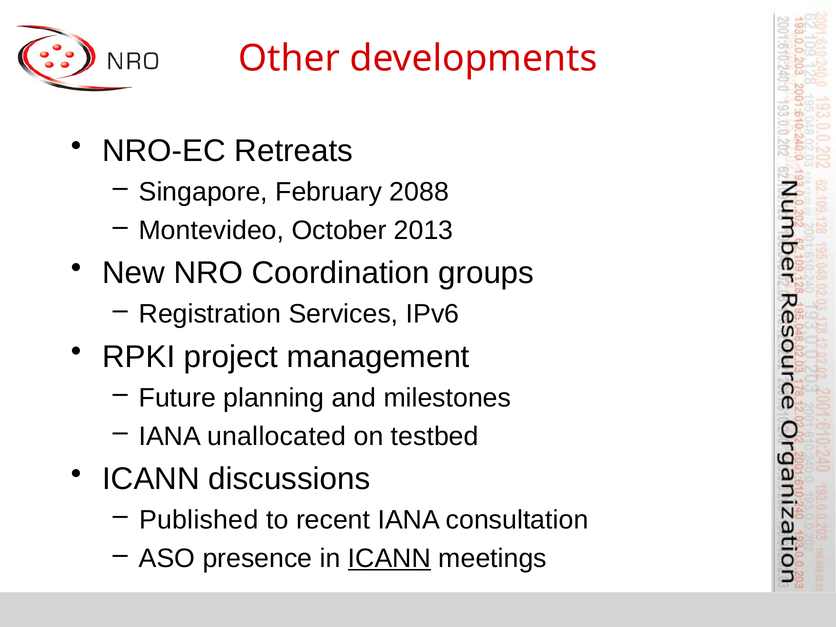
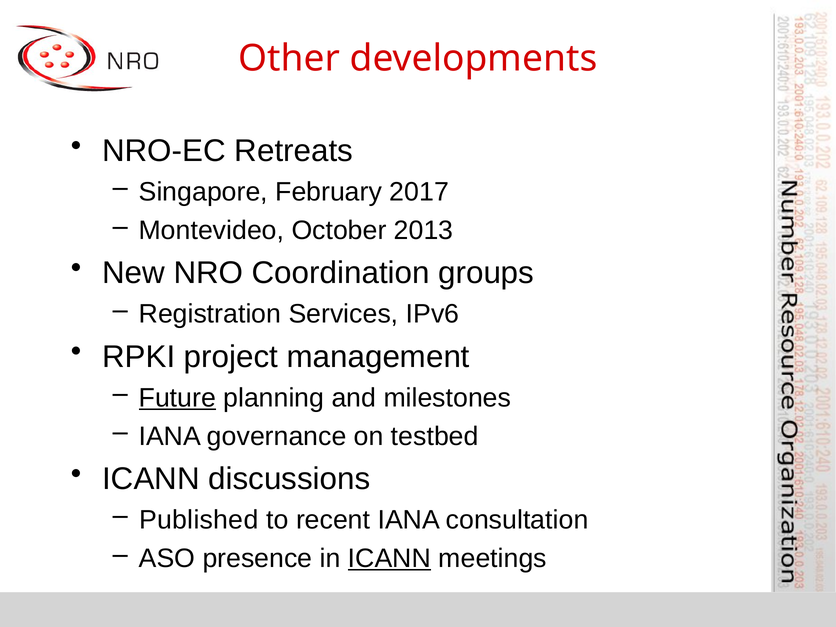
2088: 2088 -> 2017
Future underline: none -> present
unallocated: unallocated -> governance
